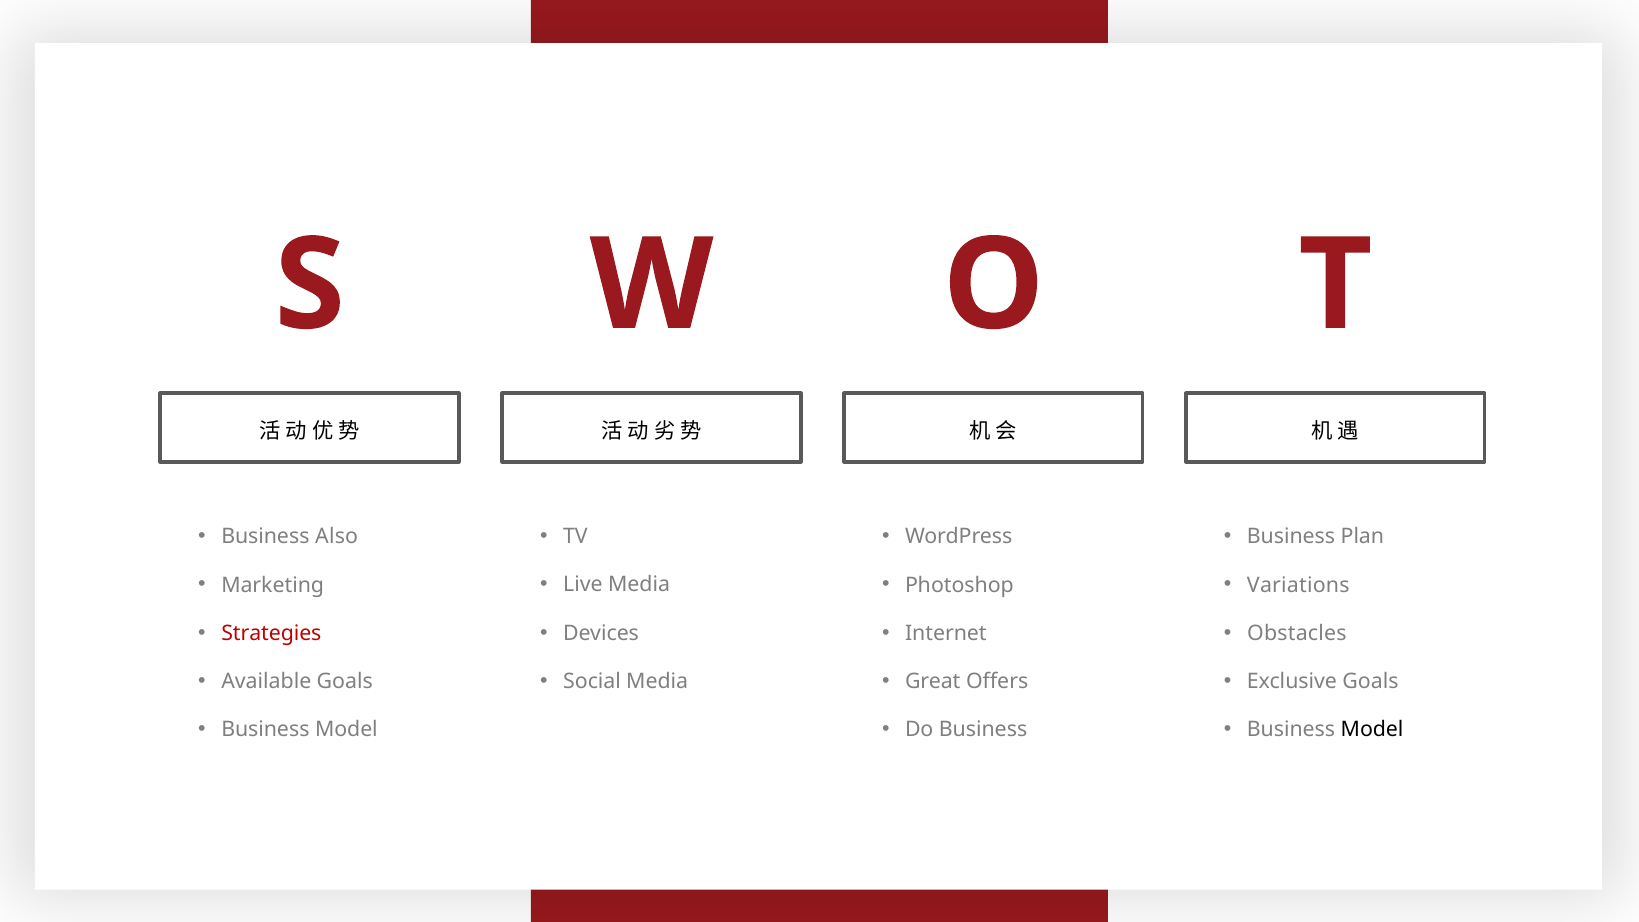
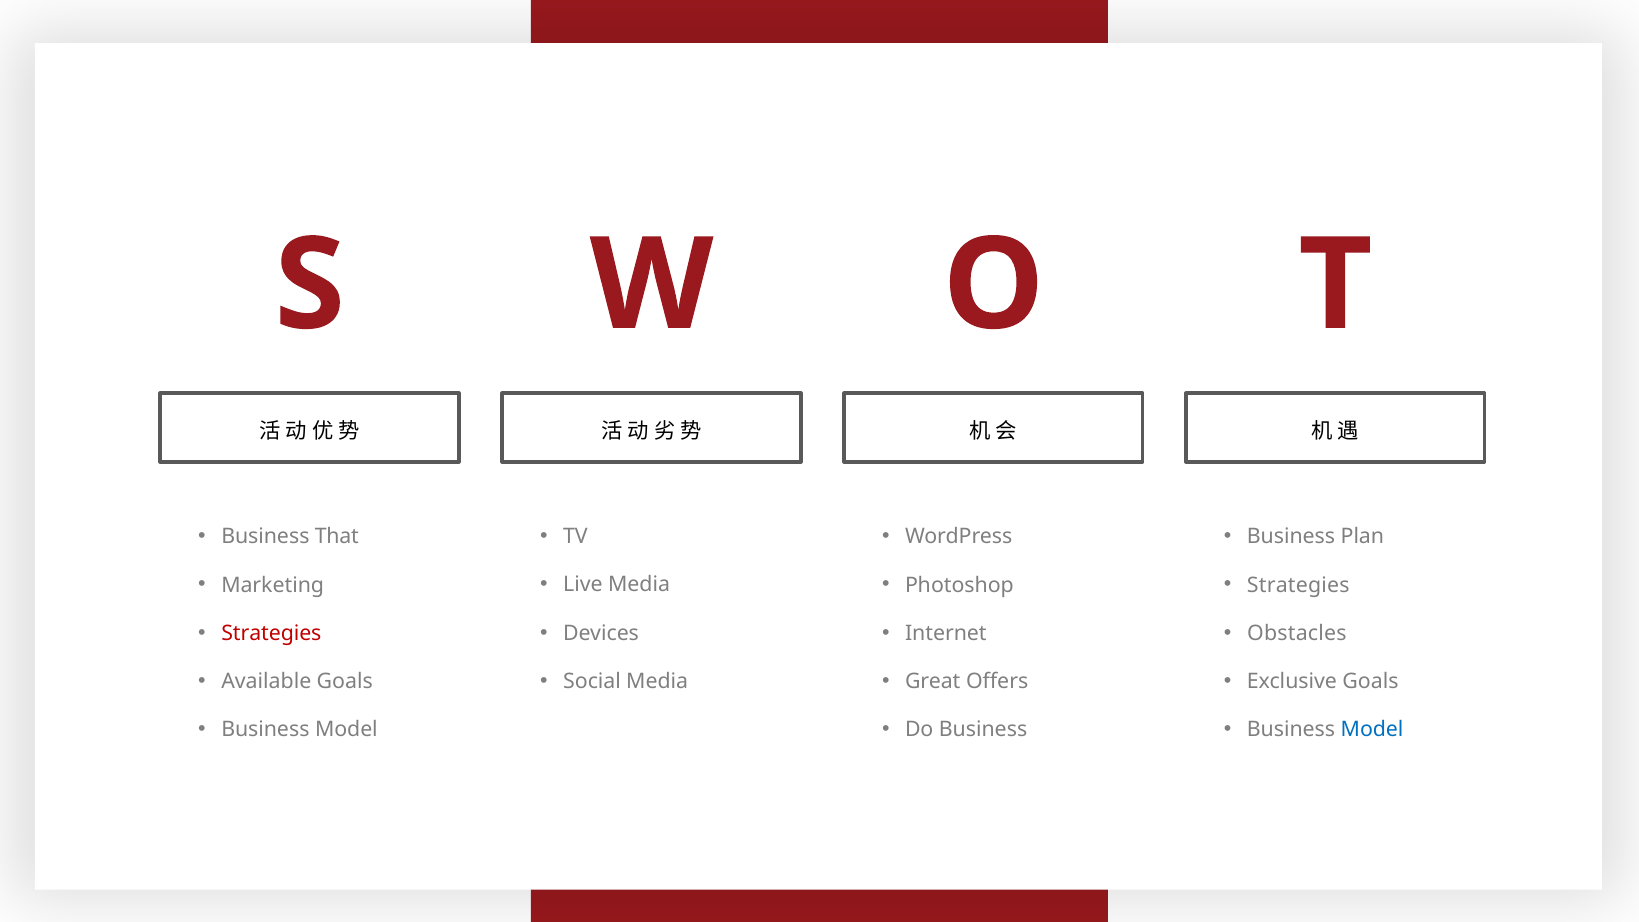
Also: Also -> That
Variations at (1298, 585): Variations -> Strategies
Model at (1372, 730) colour: black -> blue
